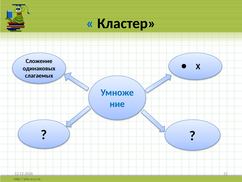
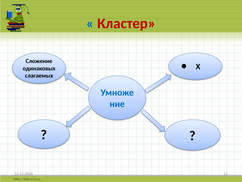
Кластер colour: black -> red
